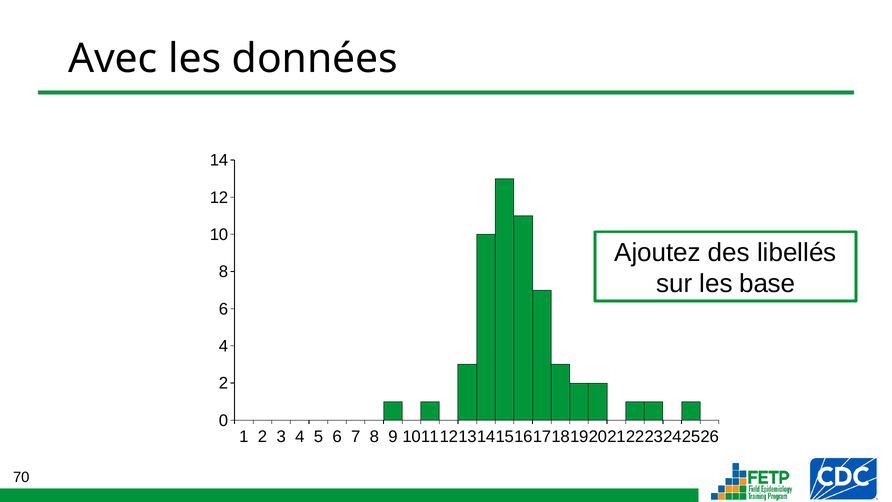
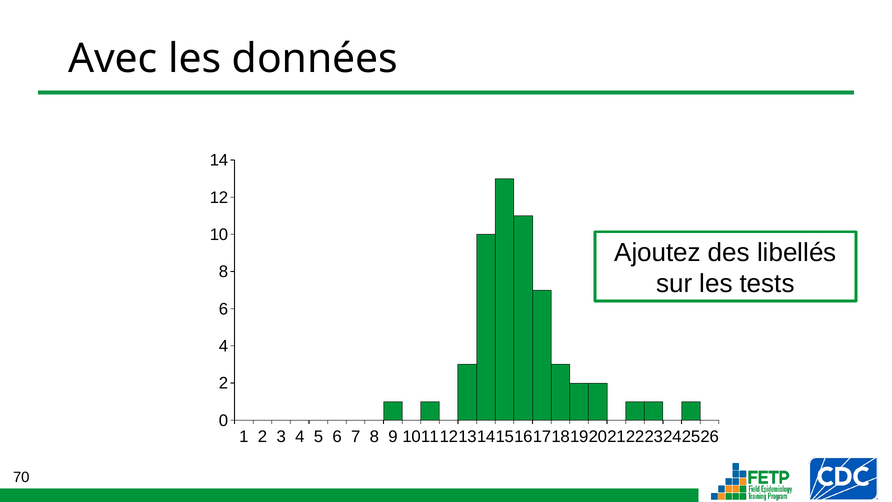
base: base -> tests
